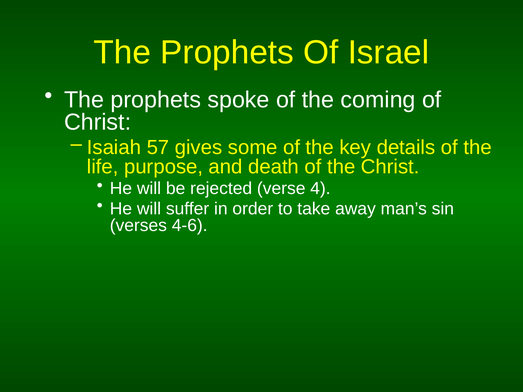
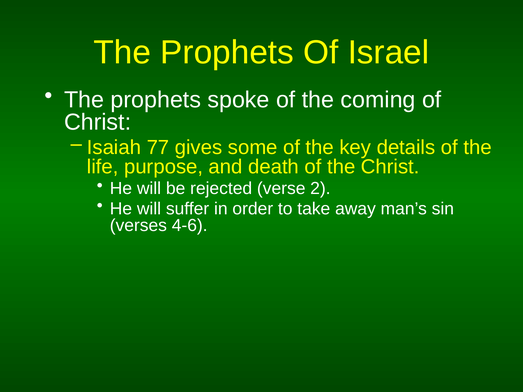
57: 57 -> 77
4: 4 -> 2
